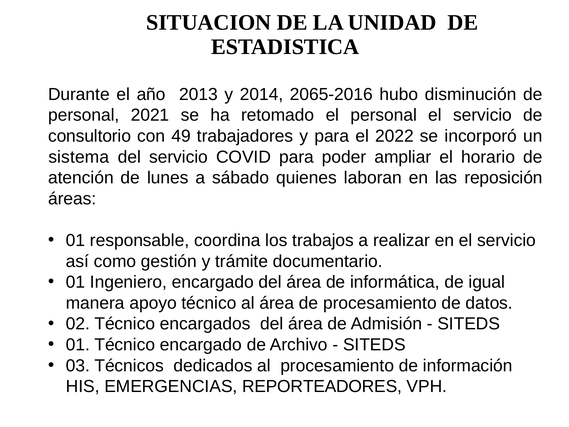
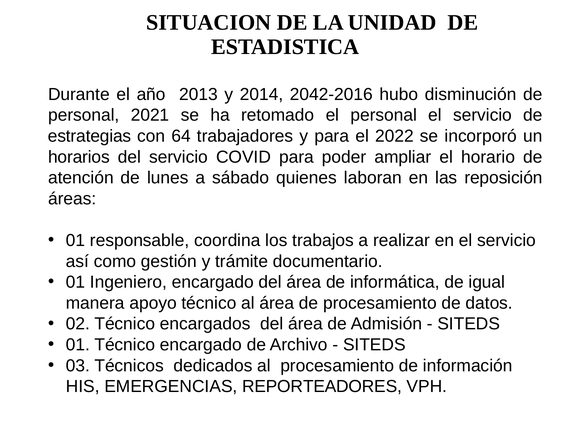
2065-2016: 2065-2016 -> 2042-2016
consultorio: consultorio -> estrategias
49: 49 -> 64
sistema: sistema -> horarios
